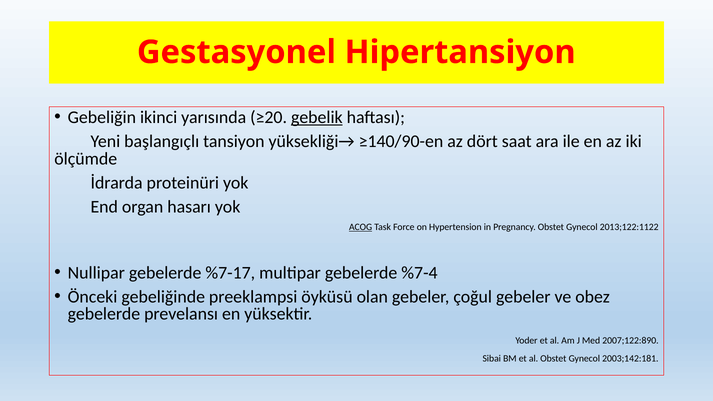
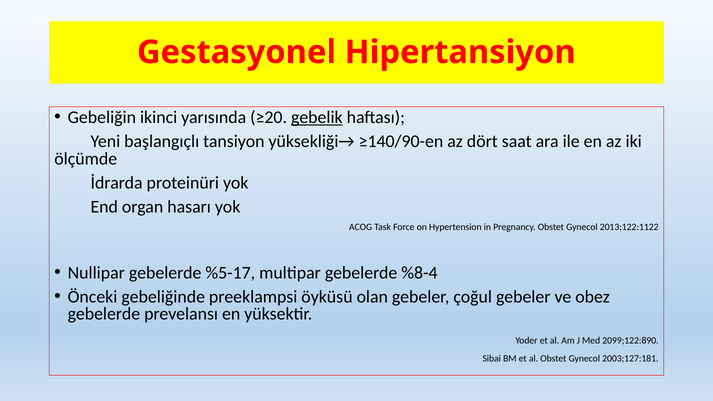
ACOG underline: present -> none
%7-17: %7-17 -> %5-17
%7-4: %7-4 -> %8-4
2007;122:890: 2007;122:890 -> 2099;122:890
2003;142:181: 2003;142:181 -> 2003;127:181
